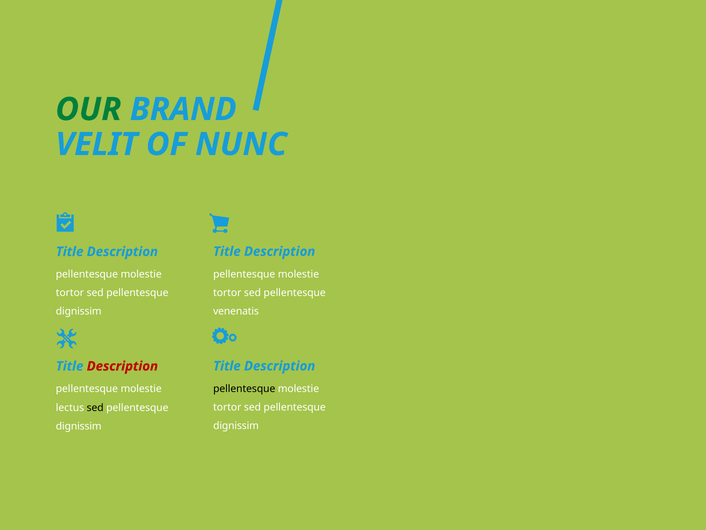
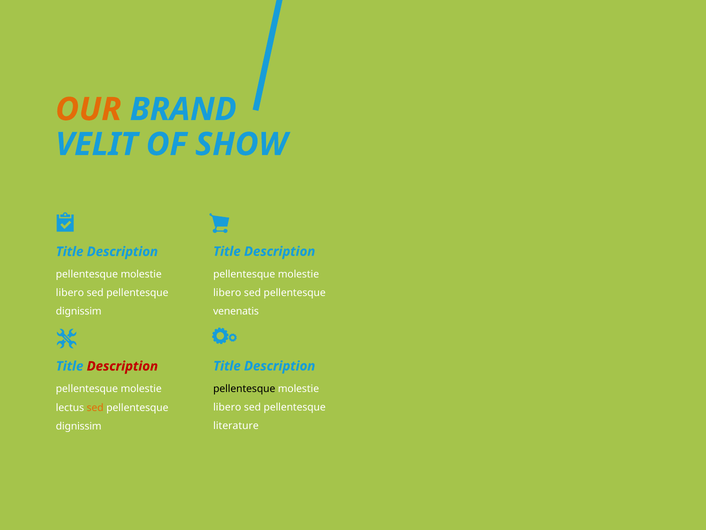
OUR colour: green -> orange
NUNC: NUNC -> SHOW
tortor at (227, 293): tortor -> libero
tortor at (70, 293): tortor -> libero
tortor at (227, 407): tortor -> libero
sed at (95, 407) colour: black -> orange
dignissim at (236, 426): dignissim -> literature
